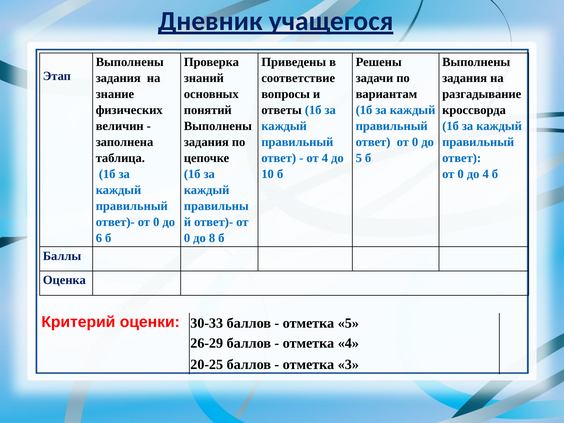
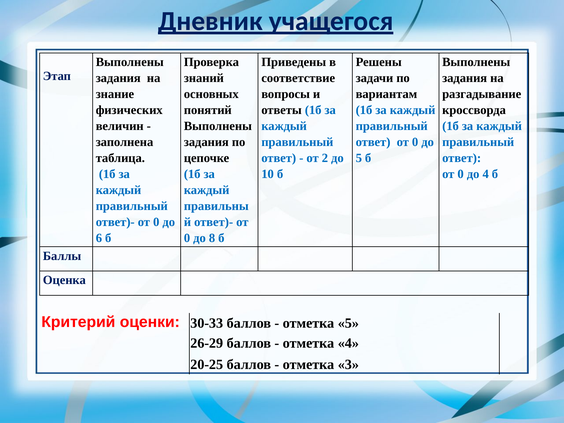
от 4: 4 -> 2
